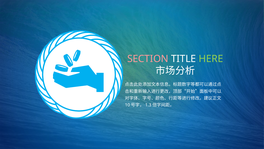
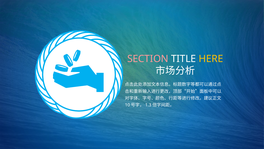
HERE colour: light green -> yellow
